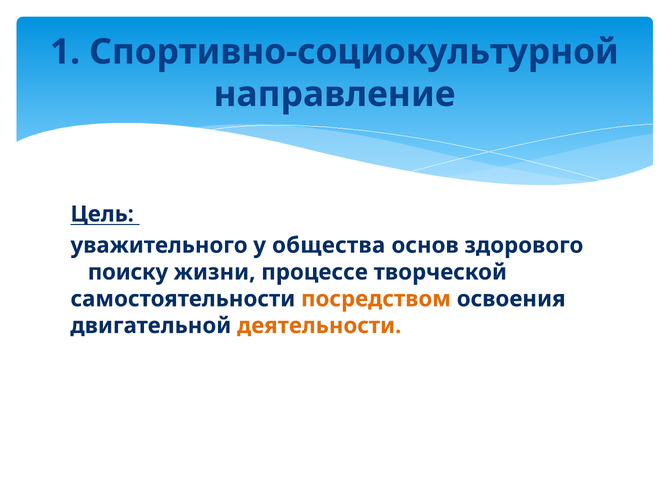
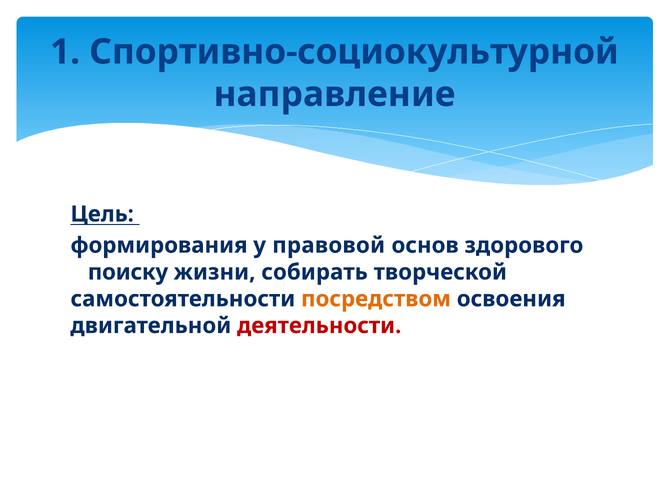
уважительного: уважительного -> формирования
общества: общества -> правовой
процессе: процессе -> собирать
деятельности colour: orange -> red
